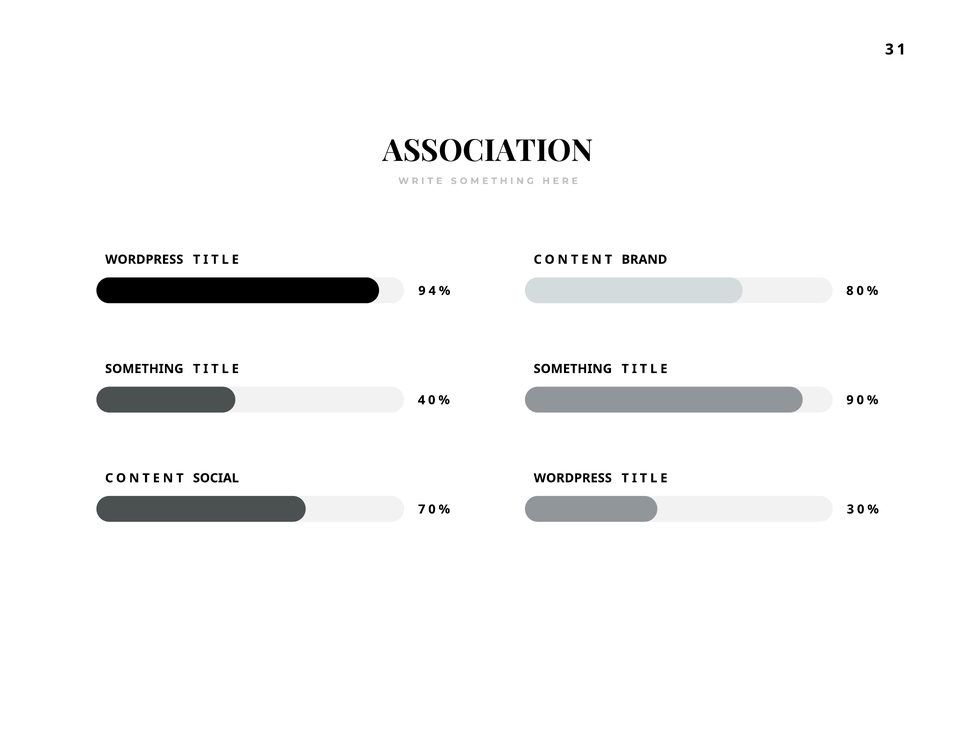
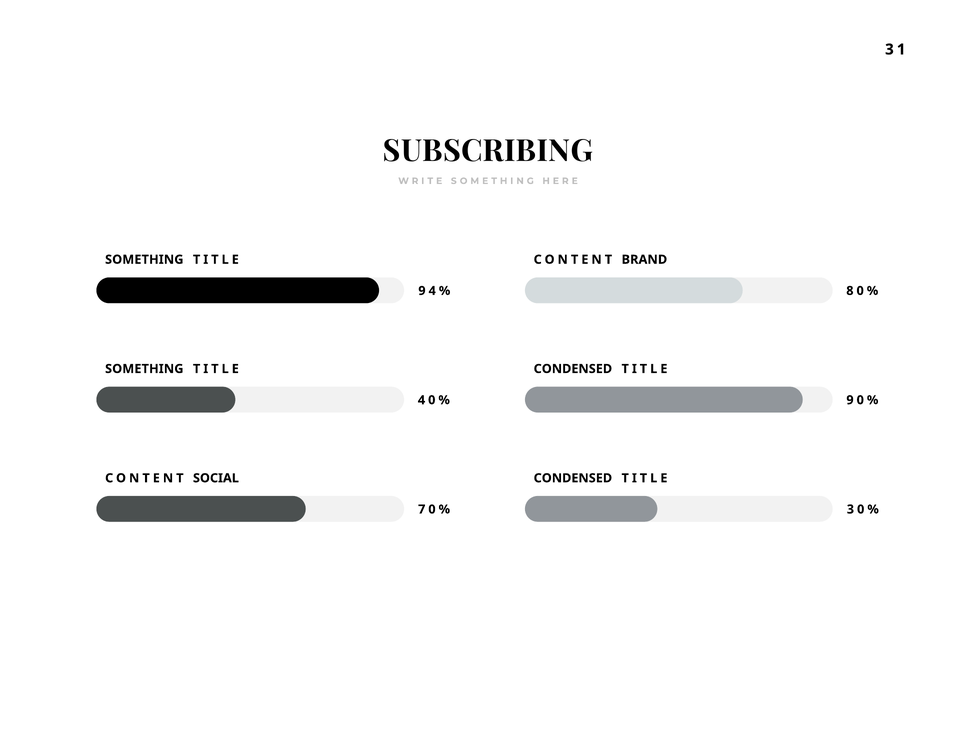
ASSOCIATION: ASSOCIATION -> SUBSCRIBING
WORDPRESS at (144, 260): WORDPRESS -> SOMETHING
SOMETHING at (573, 369): SOMETHING -> CONDENSED
WORDPRESS at (573, 478): WORDPRESS -> CONDENSED
